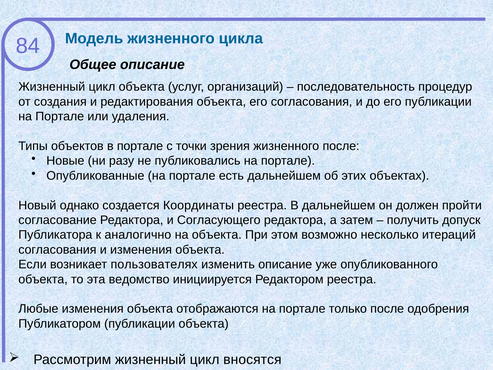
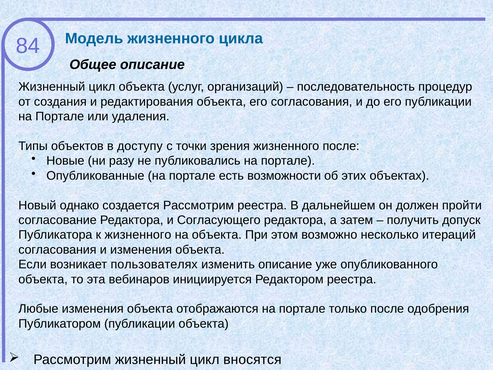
в портале: портале -> доступу
есть дальнейшем: дальнейшем -> возможности
создается Координаты: Координаты -> Рассмотрим
к аналогично: аналогично -> жизненного
ведомство: ведомство -> вебинаров
